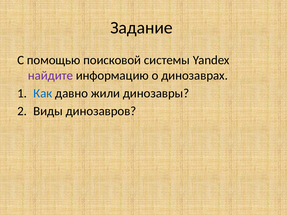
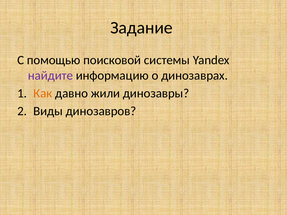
Как colour: blue -> orange
